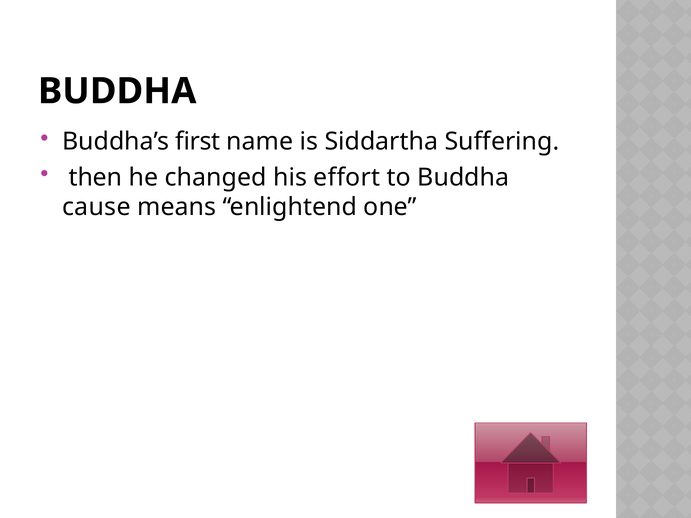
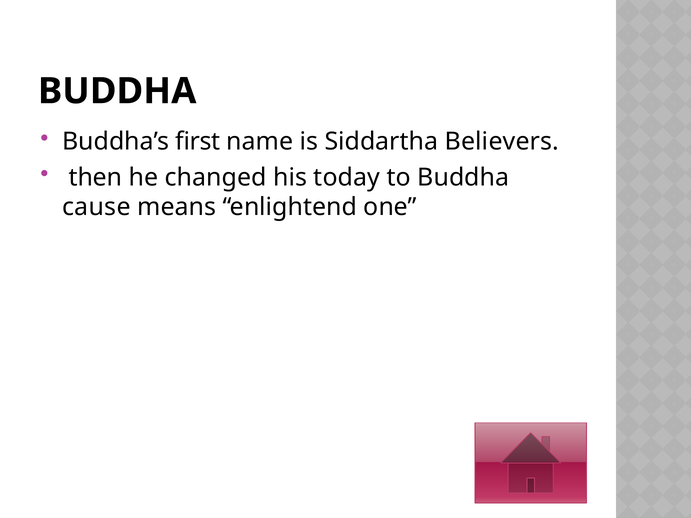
Suffering: Suffering -> Believers
effort: effort -> today
